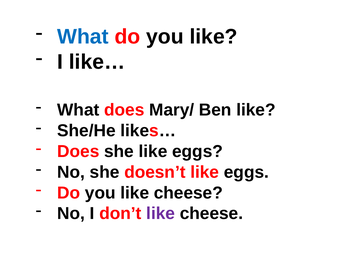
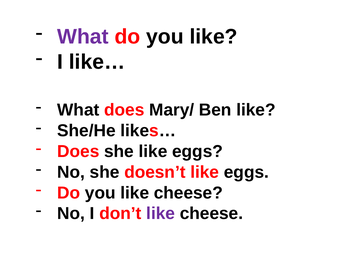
What at (83, 37) colour: blue -> purple
